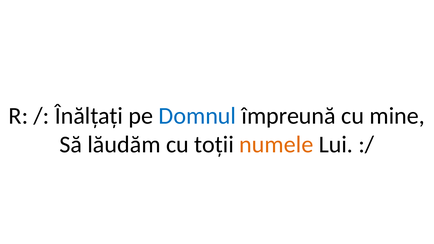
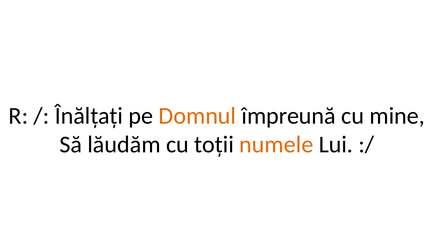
Domnul colour: blue -> orange
